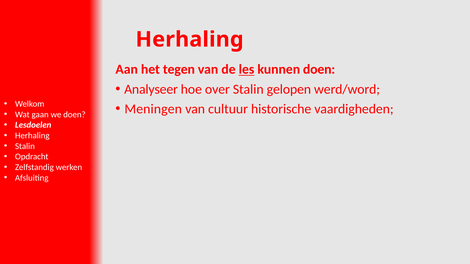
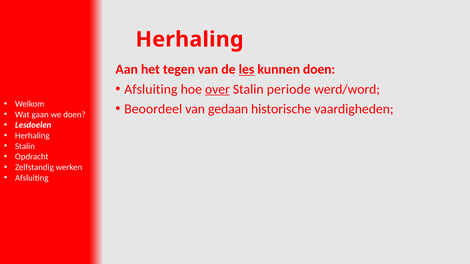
Analyseer at (151, 89): Analyseer -> Afsluiting
over underline: none -> present
gelopen: gelopen -> periode
Meningen: Meningen -> Beoordeel
cultuur: cultuur -> gedaan
